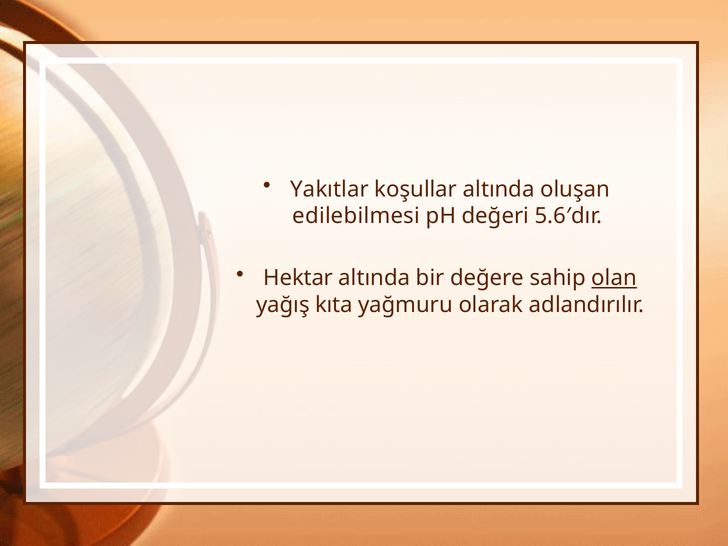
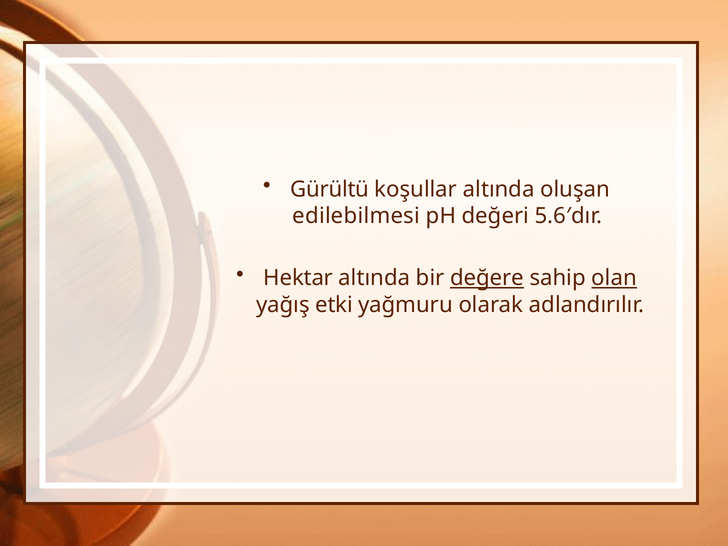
Yakıtlar: Yakıtlar -> Gürültü
değere underline: none -> present
kıta: kıta -> etki
